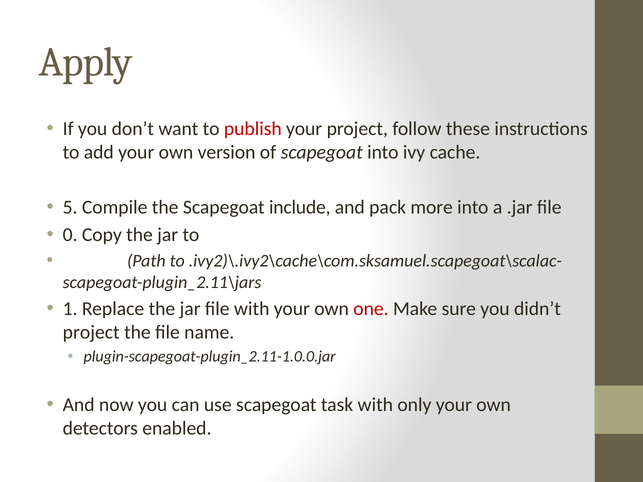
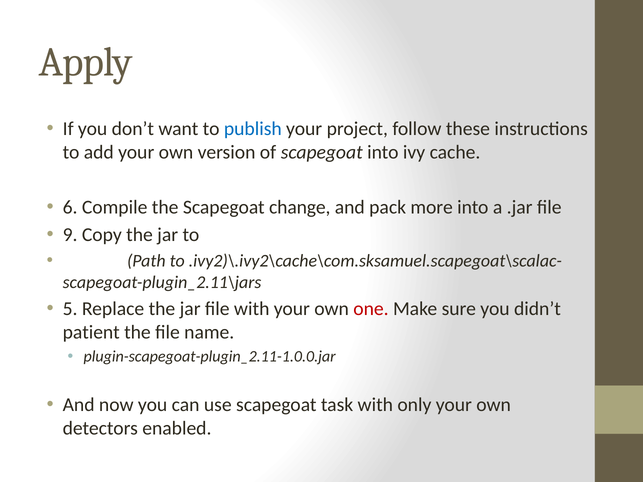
publish colour: red -> blue
5: 5 -> 6
include: include -> change
0: 0 -> 9
1: 1 -> 5
project at (91, 332): project -> patient
